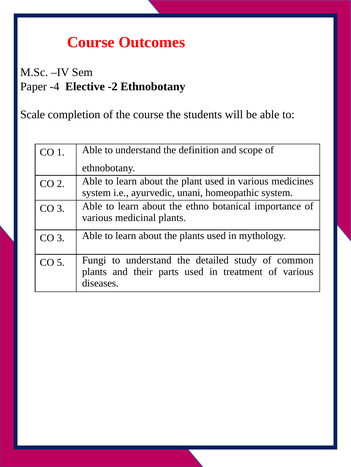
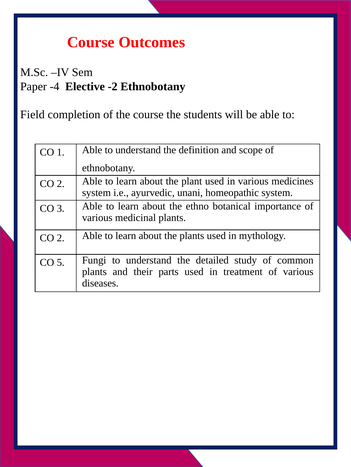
Scale: Scale -> Field
3 at (61, 239): 3 -> 2
